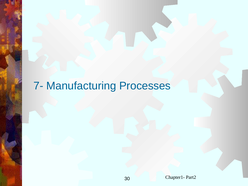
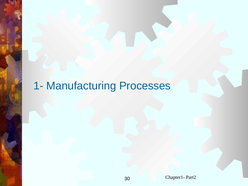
7-: 7- -> 1-
